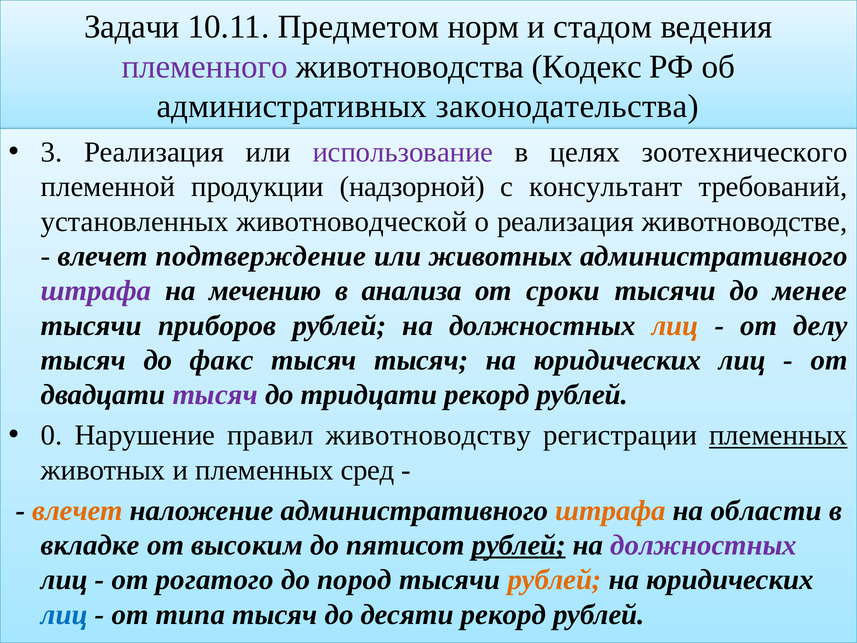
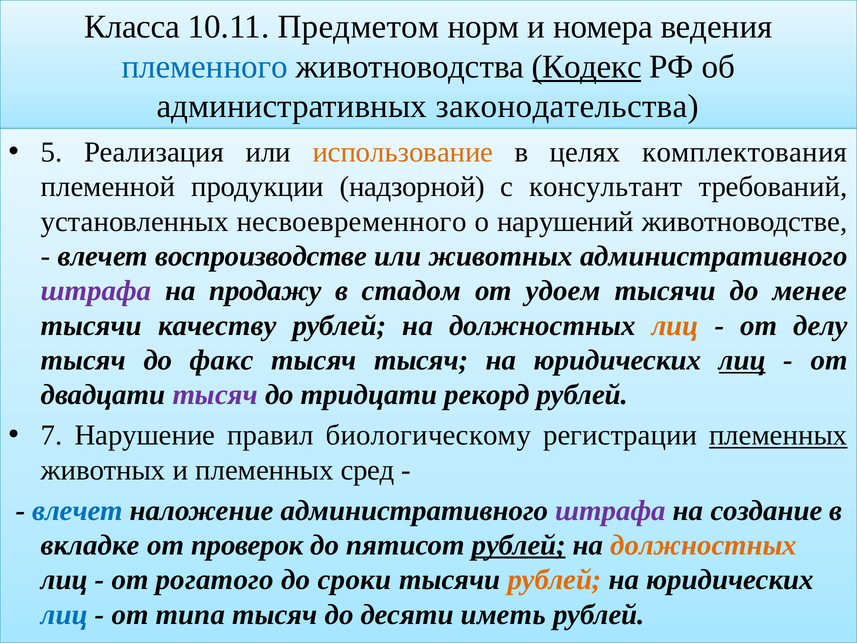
Задачи: Задачи -> Класса
стадом: стадом -> номера
племенного colour: purple -> blue
Кодекс underline: none -> present
3: 3 -> 5
использование colour: purple -> orange
зоотехнического: зоотехнического -> комплектования
животноводческой: животноводческой -> несвоевременного
о реализация: реализация -> нарушений
подтверждение: подтверждение -> воспроизводстве
мечению: мечению -> продажу
анализа: анализа -> стадом
сроки: сроки -> удоем
приборов: приборов -> качеству
лиц at (742, 360) underline: none -> present
0: 0 -> 7
животноводству: животноводству -> биологическому
влечет at (78, 510) colour: orange -> blue
штрафа at (611, 510) colour: orange -> purple
области: области -> создание
высоким: высоким -> проверок
должностных at (704, 545) colour: purple -> orange
пород: пород -> сроки
десяти рекорд: рекорд -> иметь
